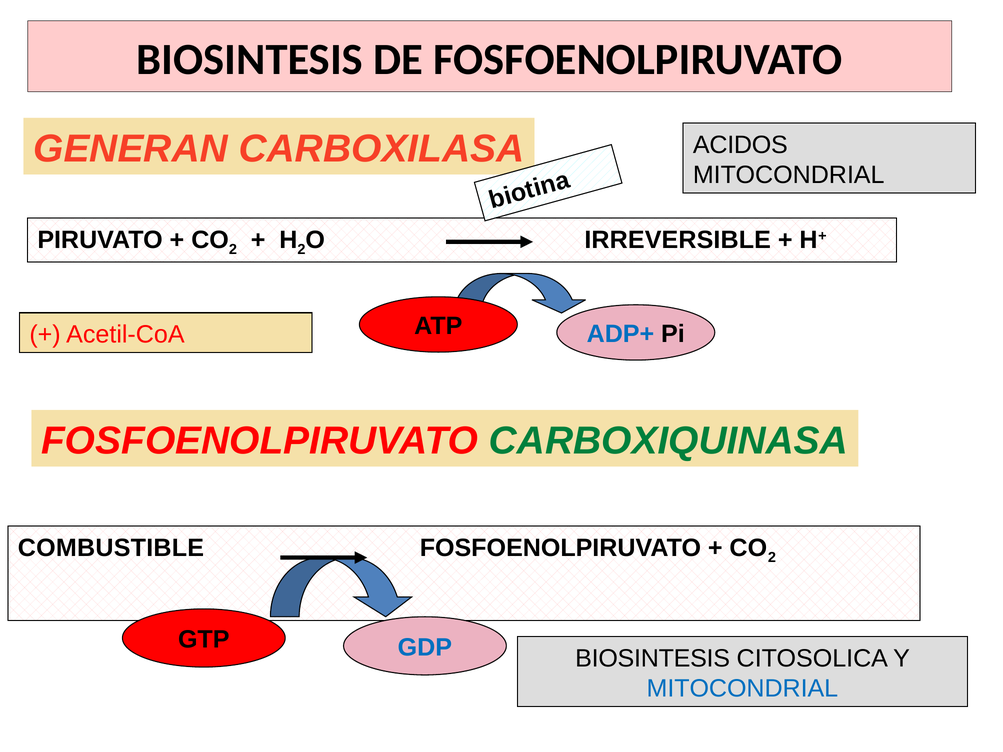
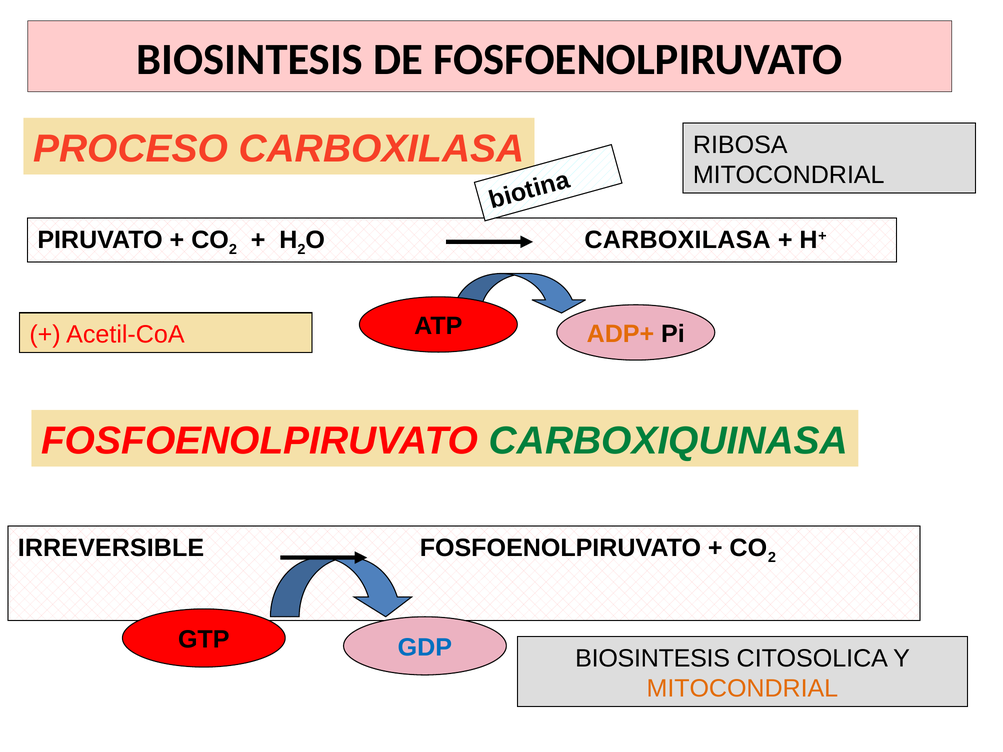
GENERAN: GENERAN -> PROCESO
ACIDOS: ACIDOS -> RIBOSA
IRREVERSIBLE at (678, 240): IRREVERSIBLE -> CARBOXILASA
ADP+ colour: blue -> orange
COMBUSTIBLE: COMBUSTIBLE -> IRREVERSIBLE
MITOCONDRIAL at (742, 689) colour: blue -> orange
